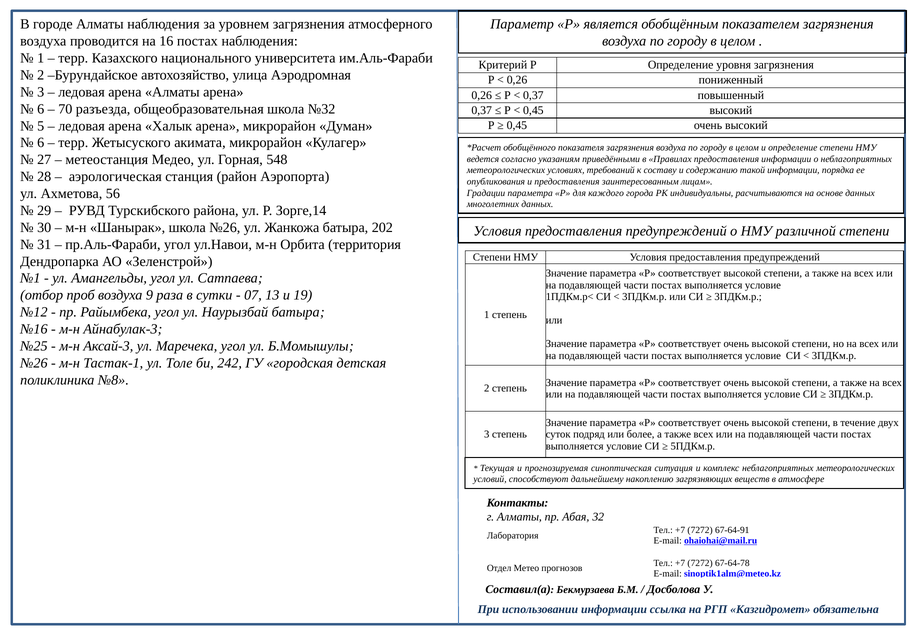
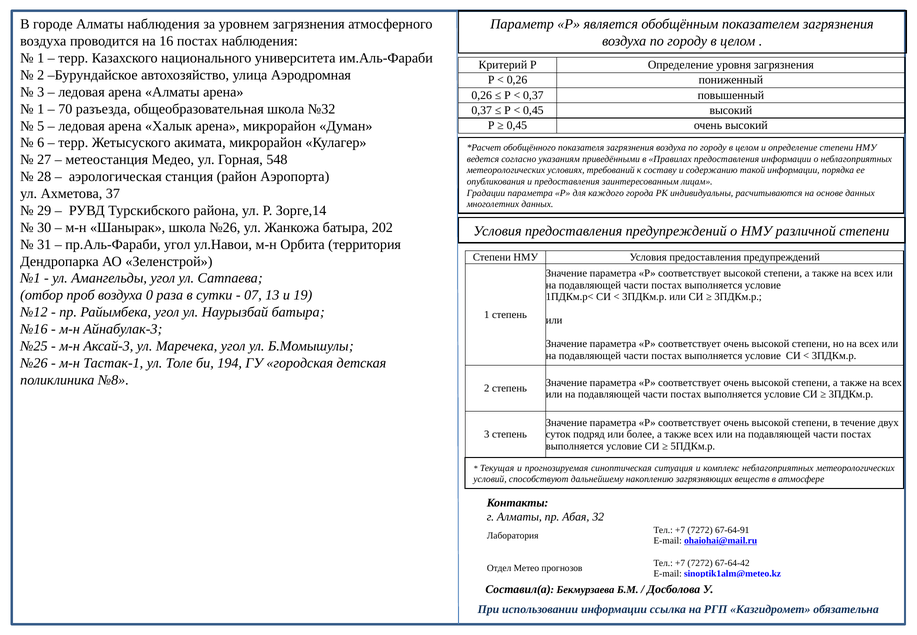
6 at (41, 109): 6 -> 1
56: 56 -> 37
9: 9 -> 0
242: 242 -> 194
67-64-78: 67-64-78 -> 67-64-42
